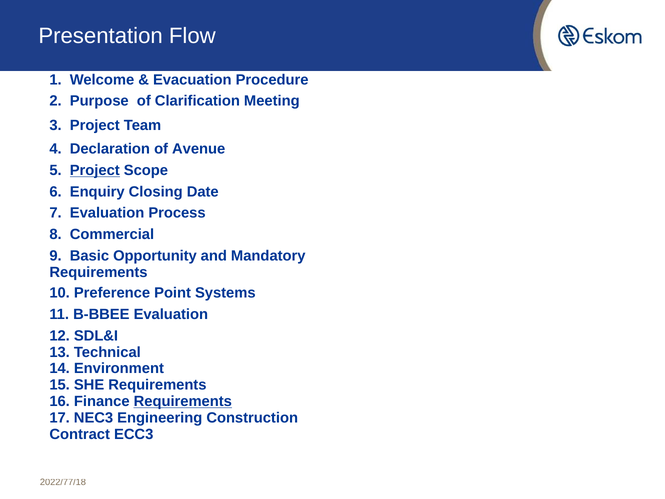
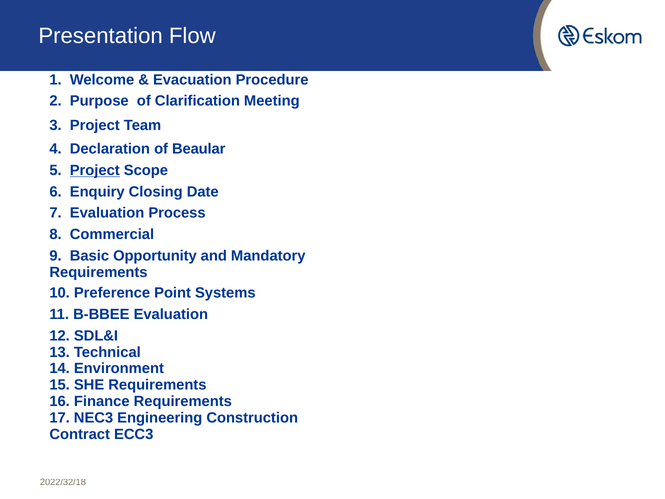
Avenue: Avenue -> Beaular
Requirements at (183, 401) underline: present -> none
2022/77/18: 2022/77/18 -> 2022/32/18
